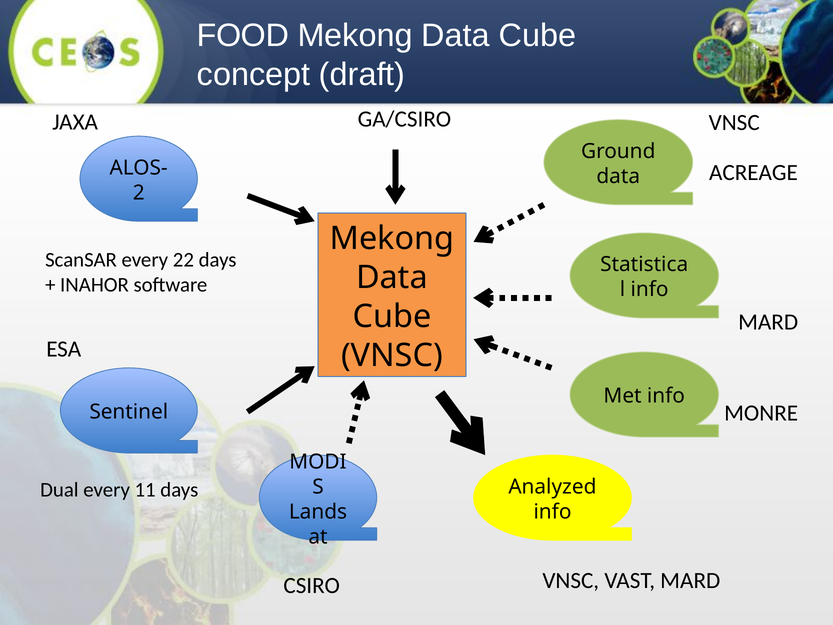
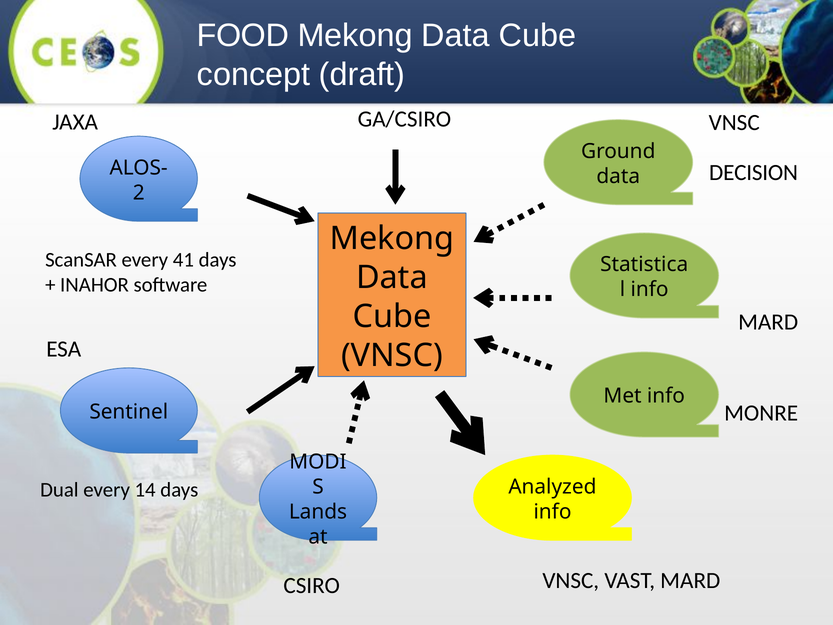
ACREAGE: ACREAGE -> DECISION
22: 22 -> 41
11: 11 -> 14
